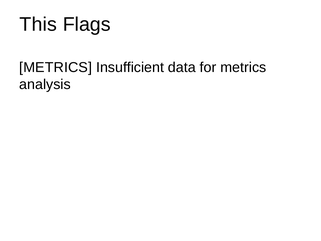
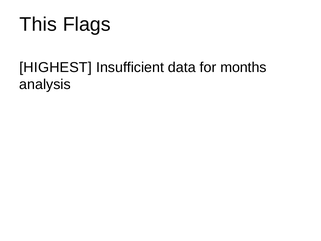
METRICS at (56, 67): METRICS -> HIGHEST
for metrics: metrics -> months
